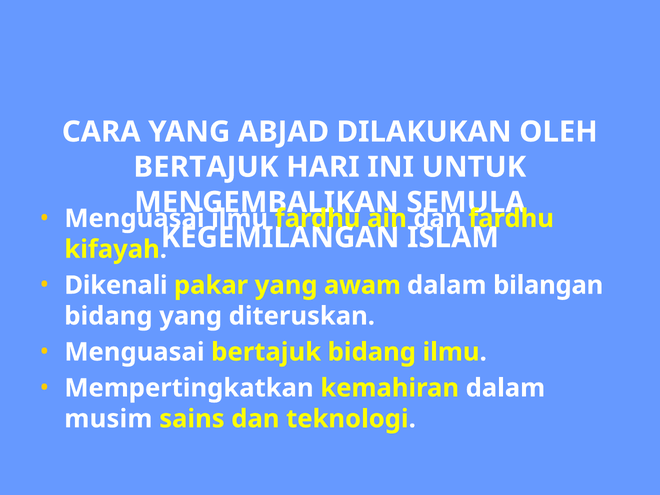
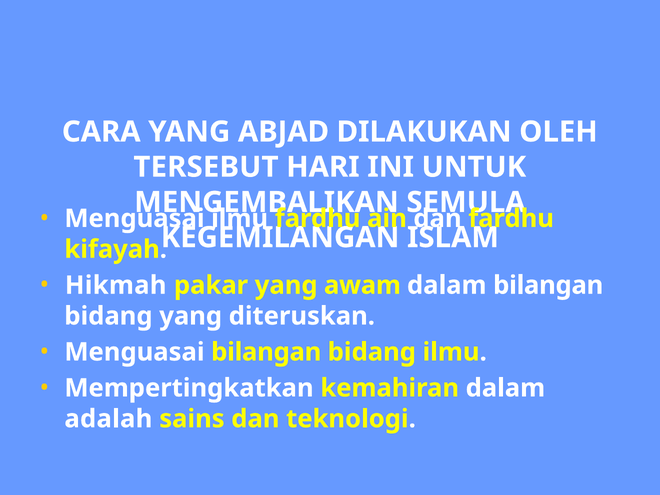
BERTAJUK at (206, 167): BERTAJUK -> TERSEBUT
Dikenali: Dikenali -> Hikmah
Menguasai bertajuk: bertajuk -> bilangan
musim: musim -> adalah
